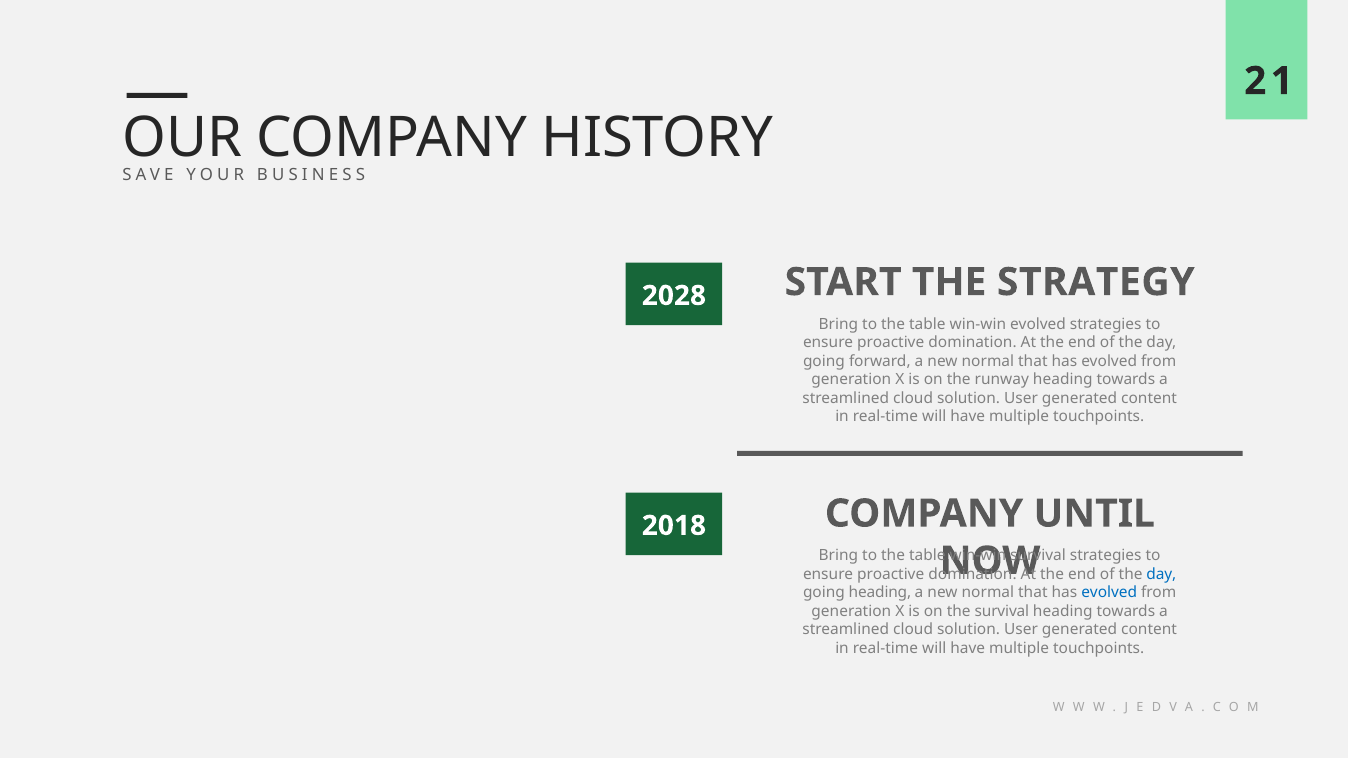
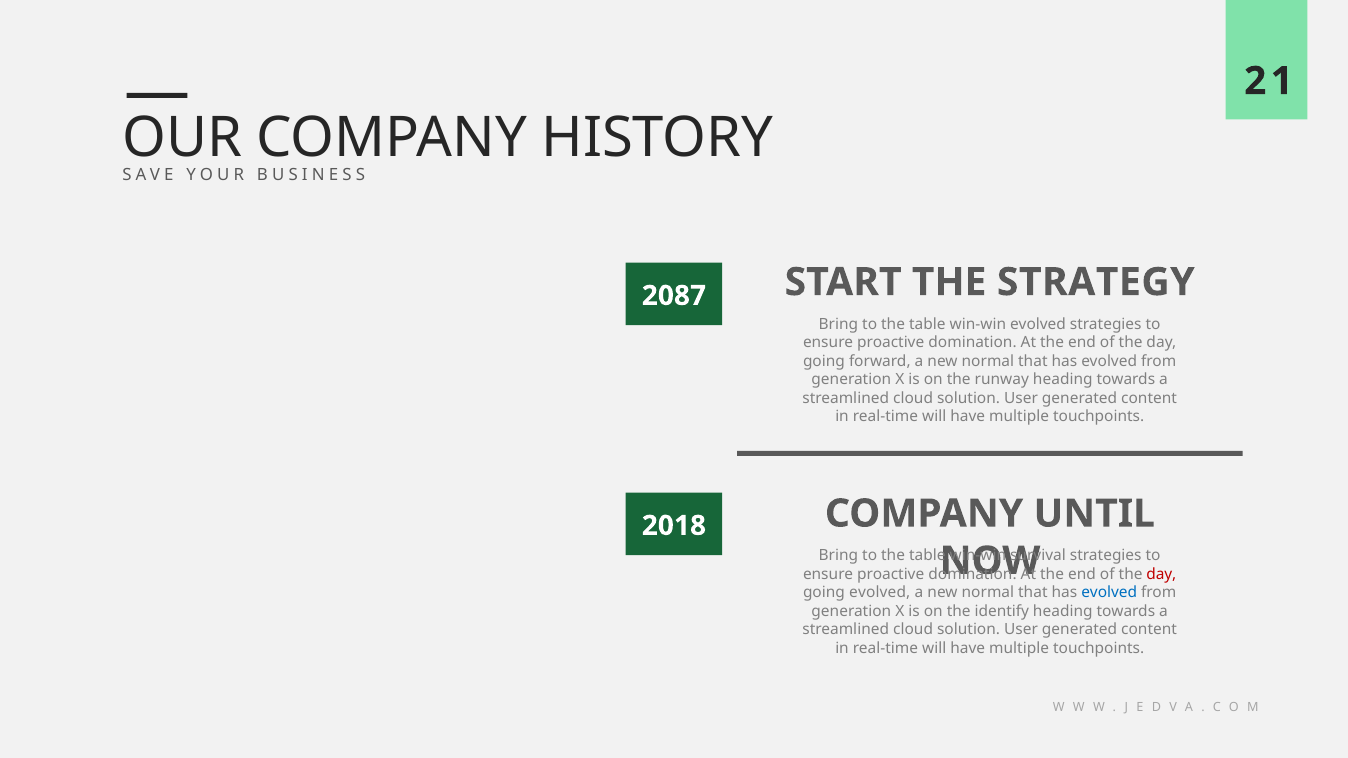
2028: 2028 -> 2087
day at (1161, 574) colour: blue -> red
going heading: heading -> evolved
the survival: survival -> identify
